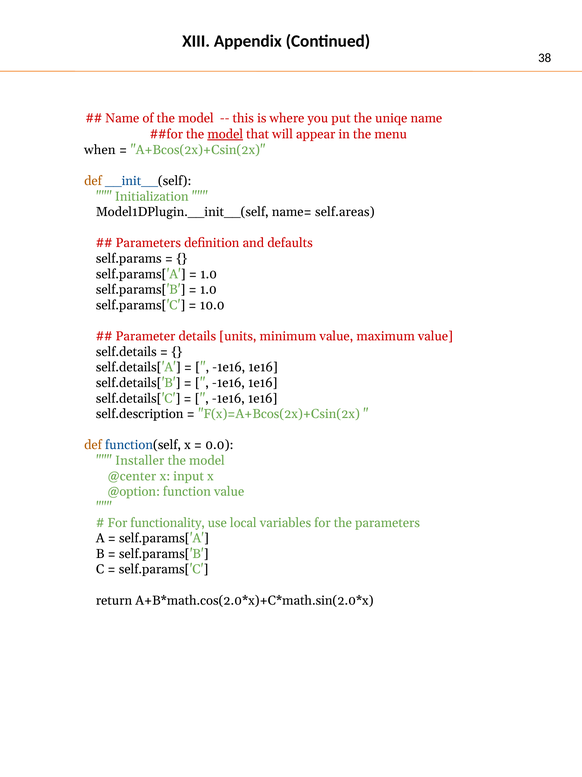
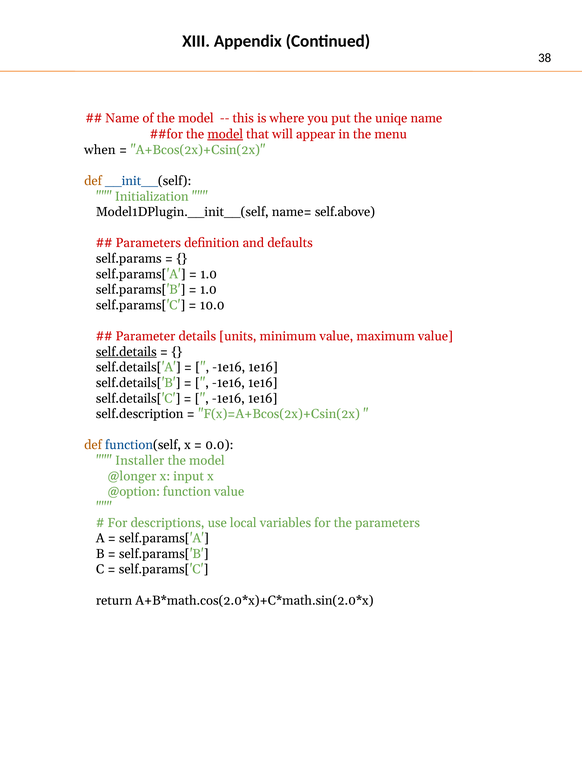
self.areas: self.areas -> self.above
self.details underline: none -> present
@center: @center -> @longer
functionality: functionality -> descriptions
